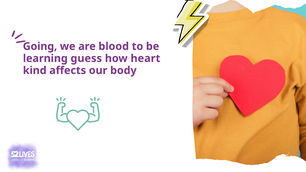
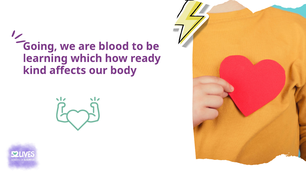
guess: guess -> which
heart: heart -> ready
